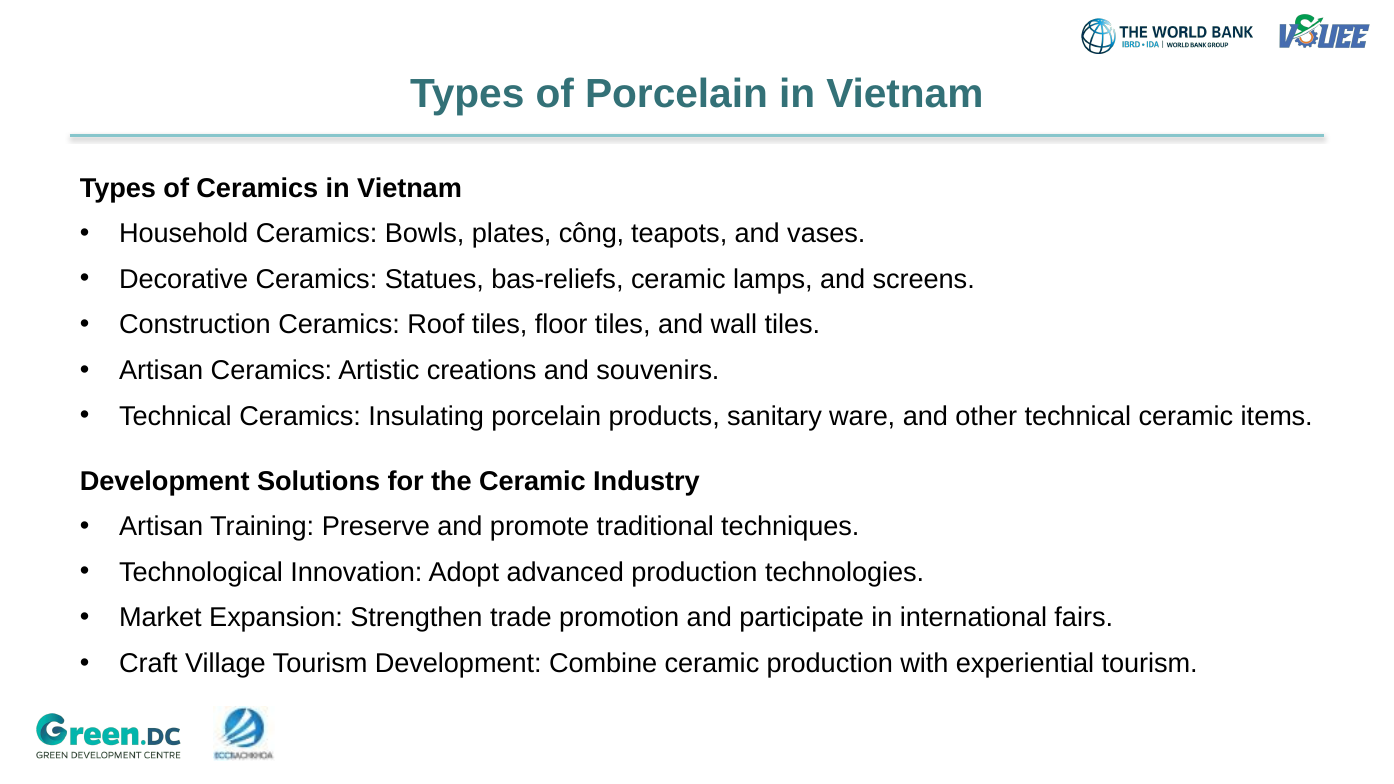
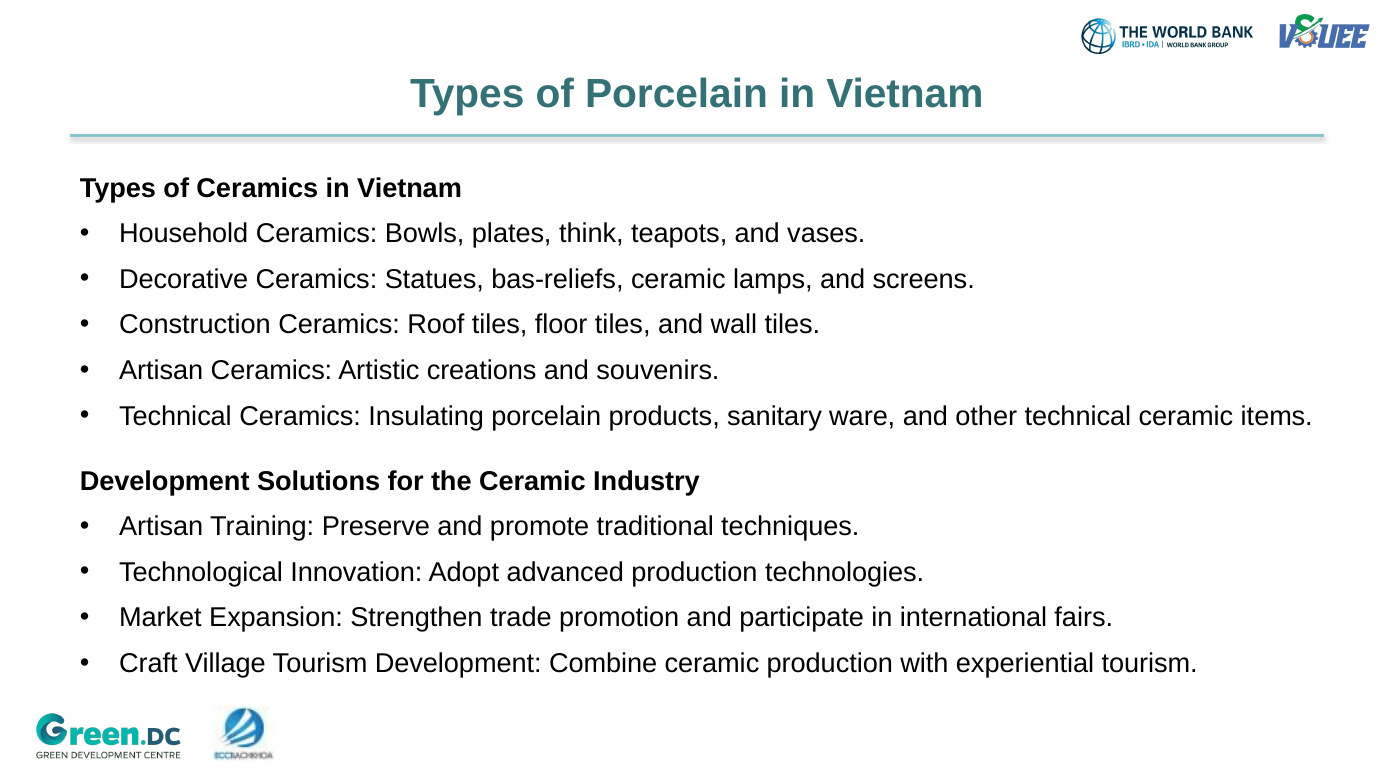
công: công -> think
